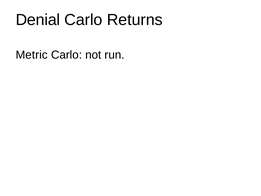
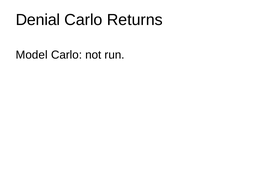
Metric: Metric -> Model
